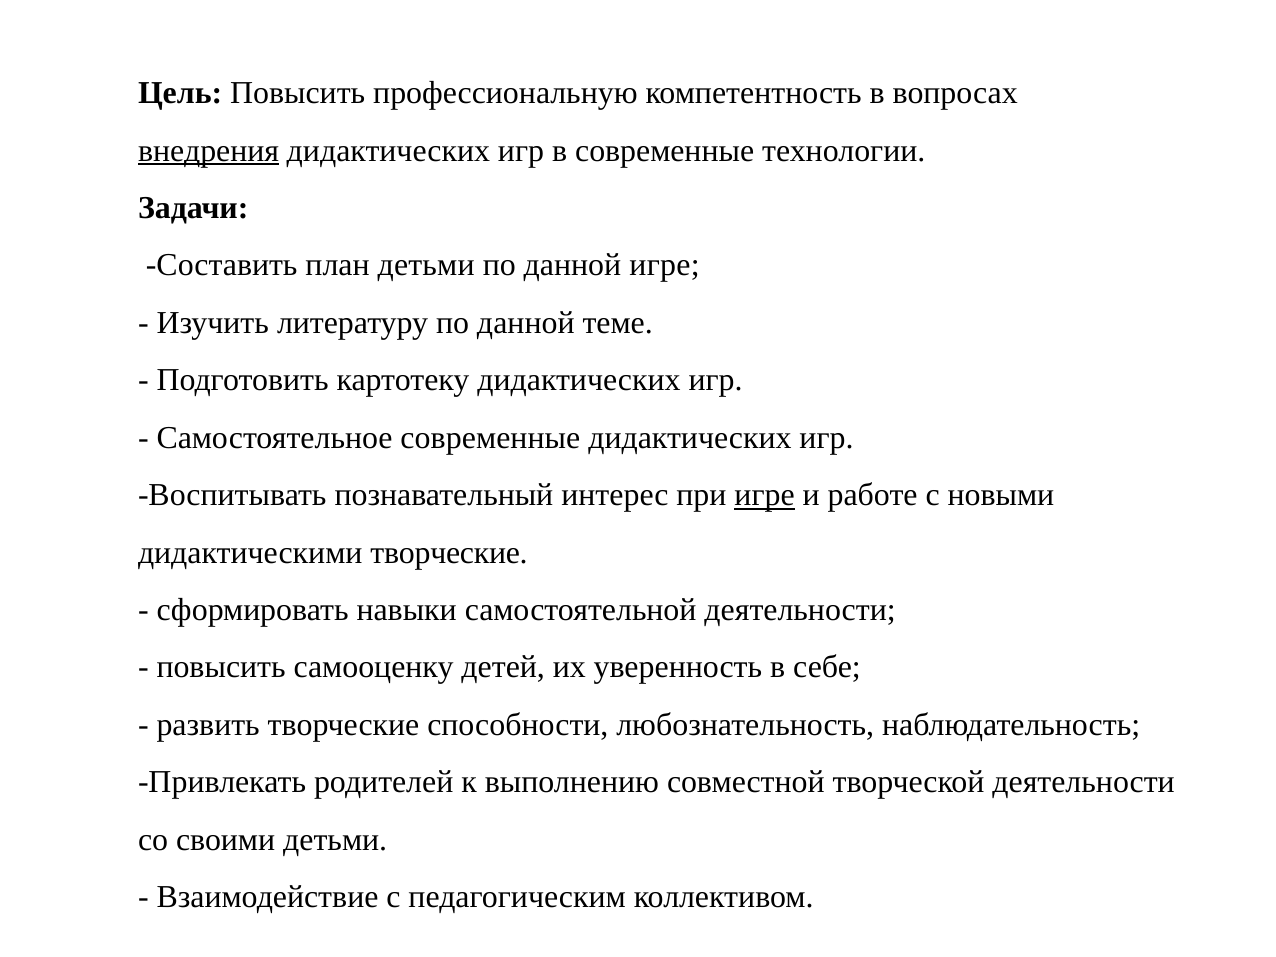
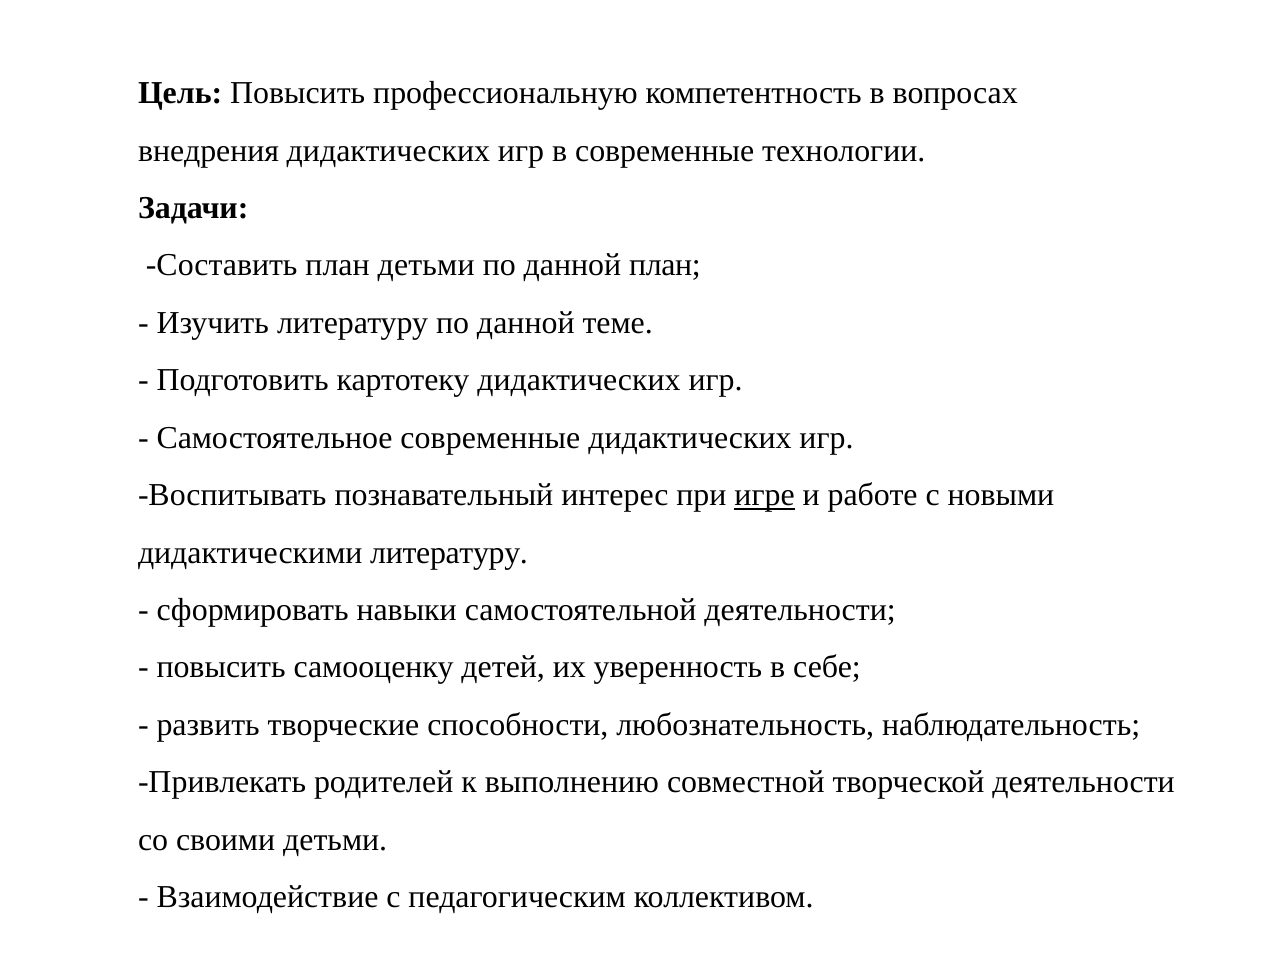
внедрения underline: present -> none
данной игре: игре -> план
дидактическими творческие: творческие -> литературу
